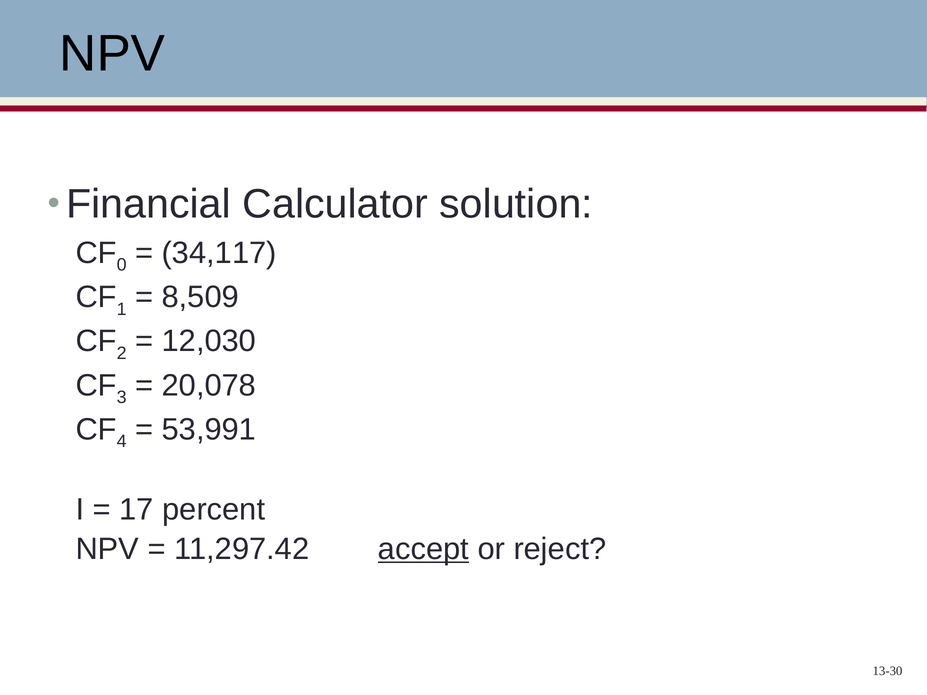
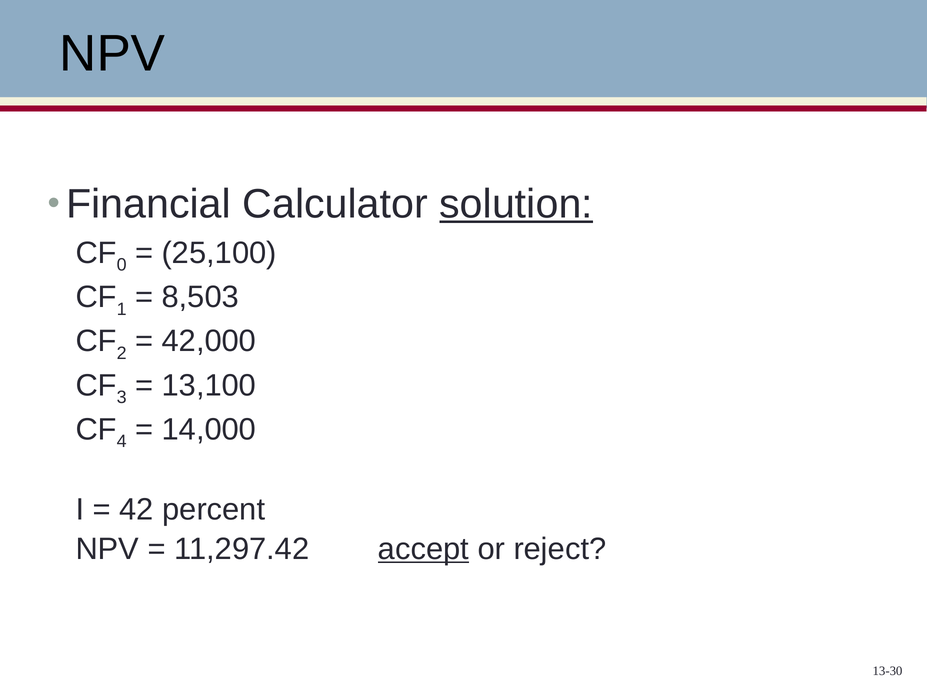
solution underline: none -> present
34,117: 34,117 -> 25,100
8,509: 8,509 -> 8,503
12,030: 12,030 -> 42,000
20,078: 20,078 -> 13,100
53,991: 53,991 -> 14,000
17: 17 -> 42
